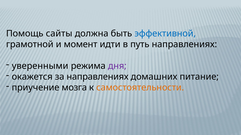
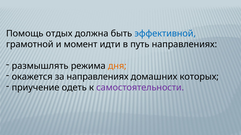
сайты: сайты -> отдых
уверенными: уверенными -> размышлять
дня colour: purple -> orange
питание: питание -> которых
мозга: мозга -> одеть
самостоятельности colour: orange -> purple
